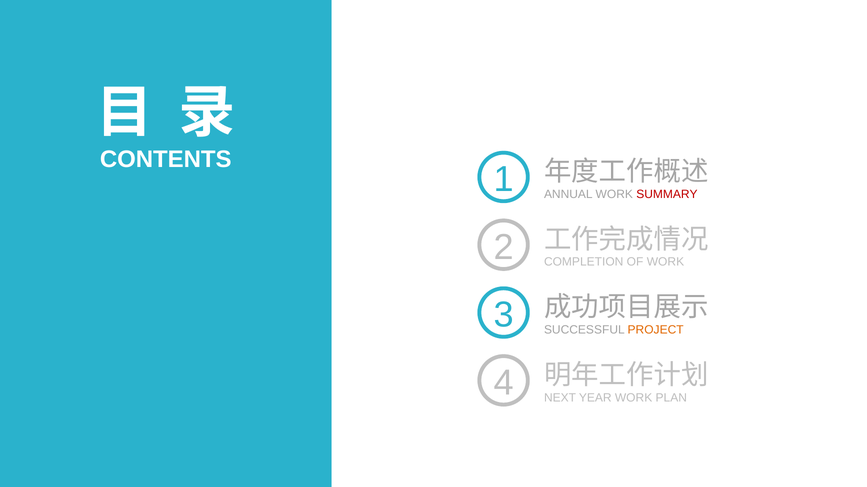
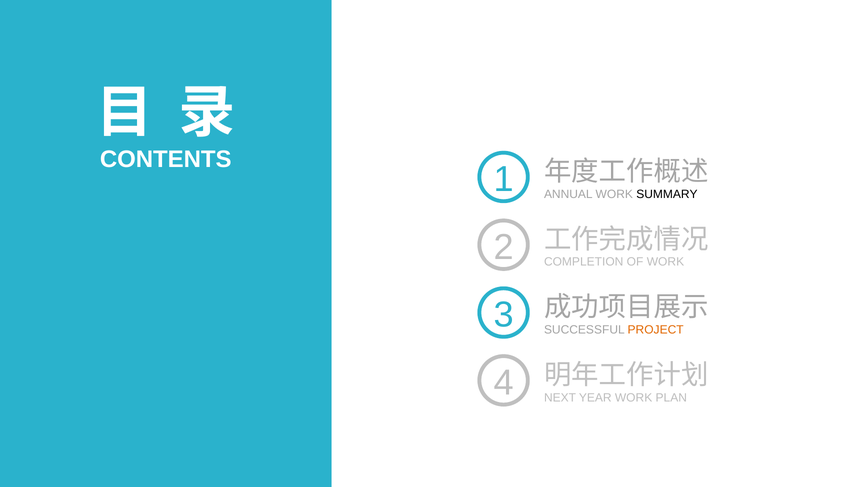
SUMMARY colour: red -> black
